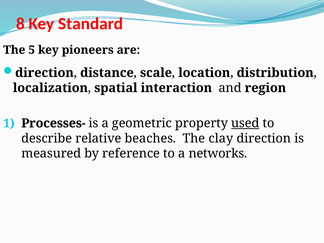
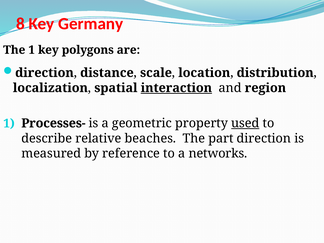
Standard: Standard -> Germany
The 5: 5 -> 1
pioneers: pioneers -> polygons
interaction underline: none -> present
clay: clay -> part
